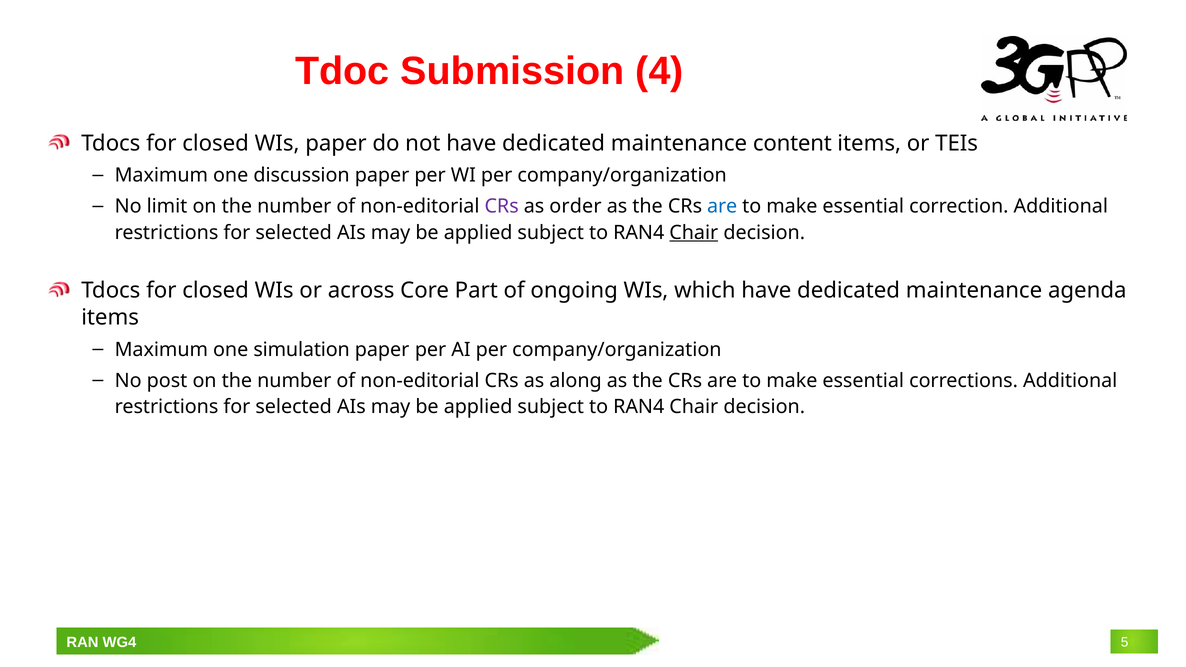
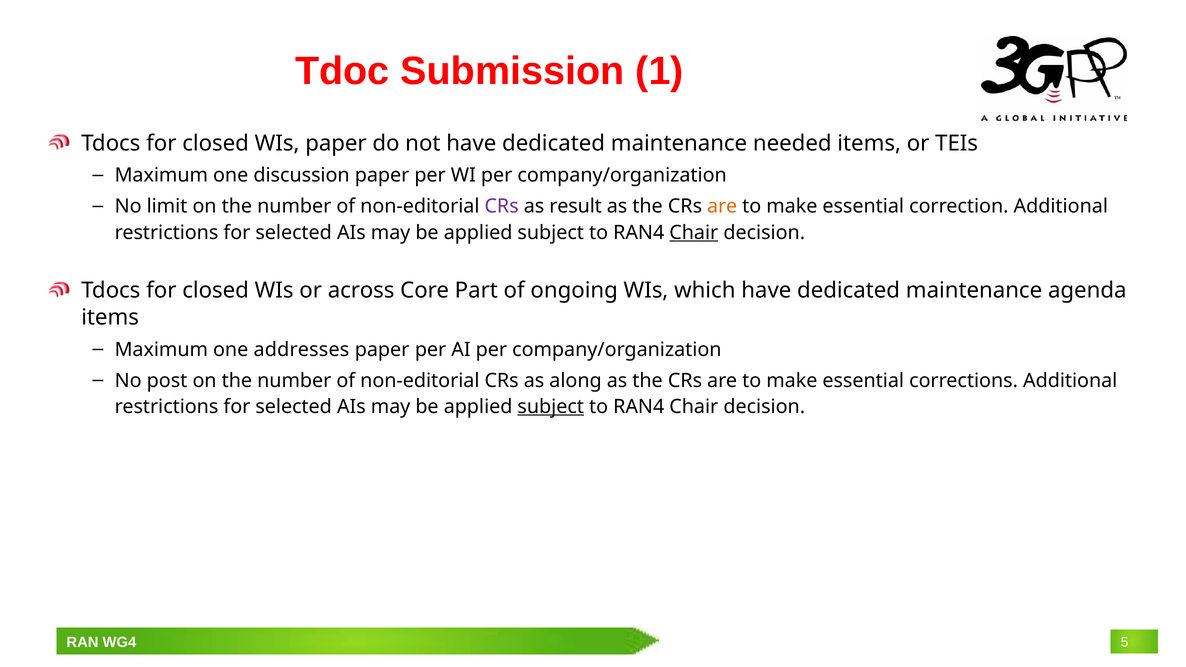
4: 4 -> 1
content: content -> needed
order: order -> result
are at (722, 207) colour: blue -> orange
simulation: simulation -> addresses
subject at (551, 407) underline: none -> present
